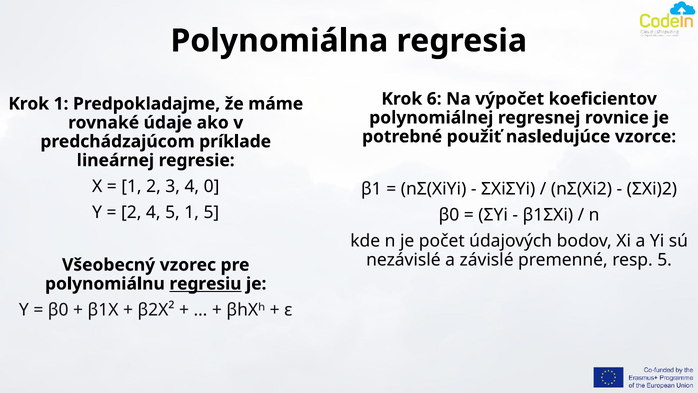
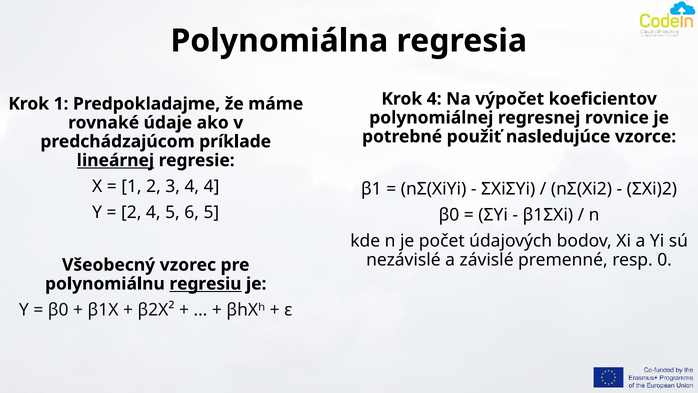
Krok 6: 6 -> 4
lineárnej underline: none -> present
4 0: 0 -> 4
5 1: 1 -> 6
resp 5: 5 -> 0
